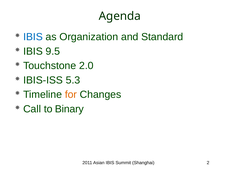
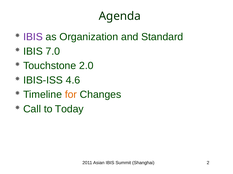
IBIS at (33, 37) colour: blue -> purple
9.5: 9.5 -> 7.0
5.3: 5.3 -> 4.6
Binary: Binary -> Today
